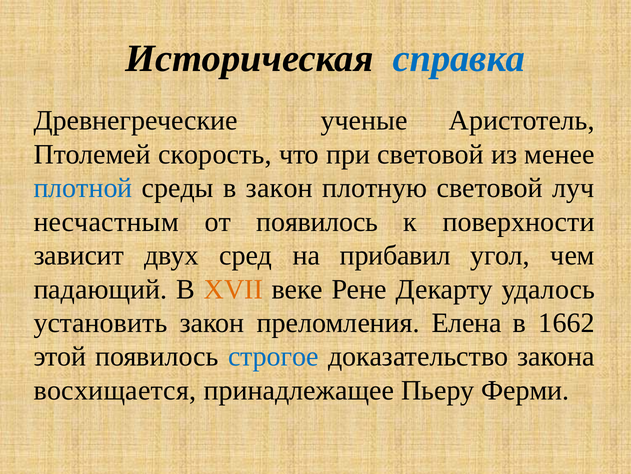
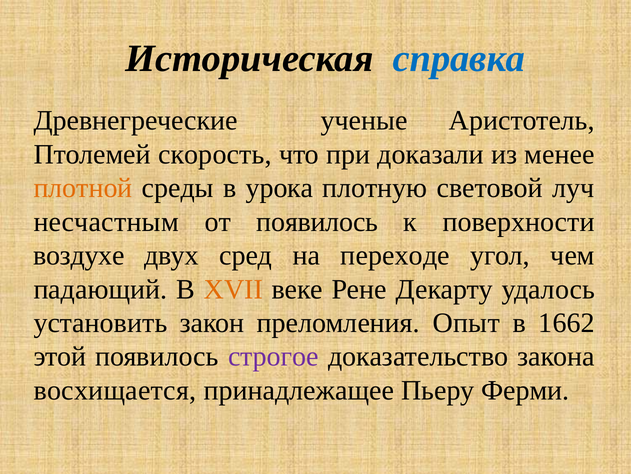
при световой: световой -> доказали
плотной colour: blue -> orange
в закон: закон -> урока
зависит: зависит -> воздухе
прибавил: прибавил -> переходе
Елена: Елена -> Опыт
строгое colour: blue -> purple
